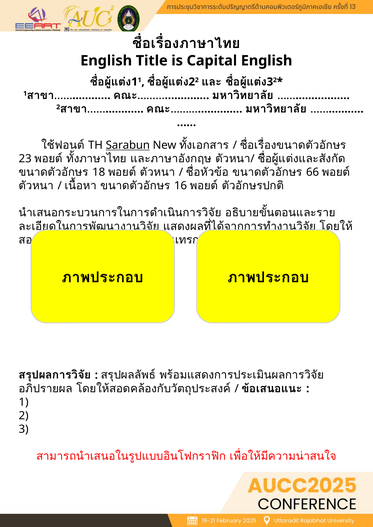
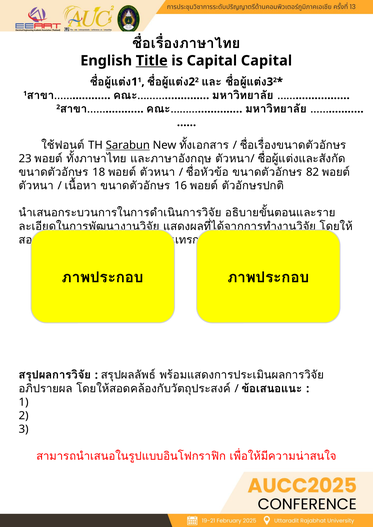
Title underline: none -> present
Capital English: English -> Capital
66: 66 -> 82
